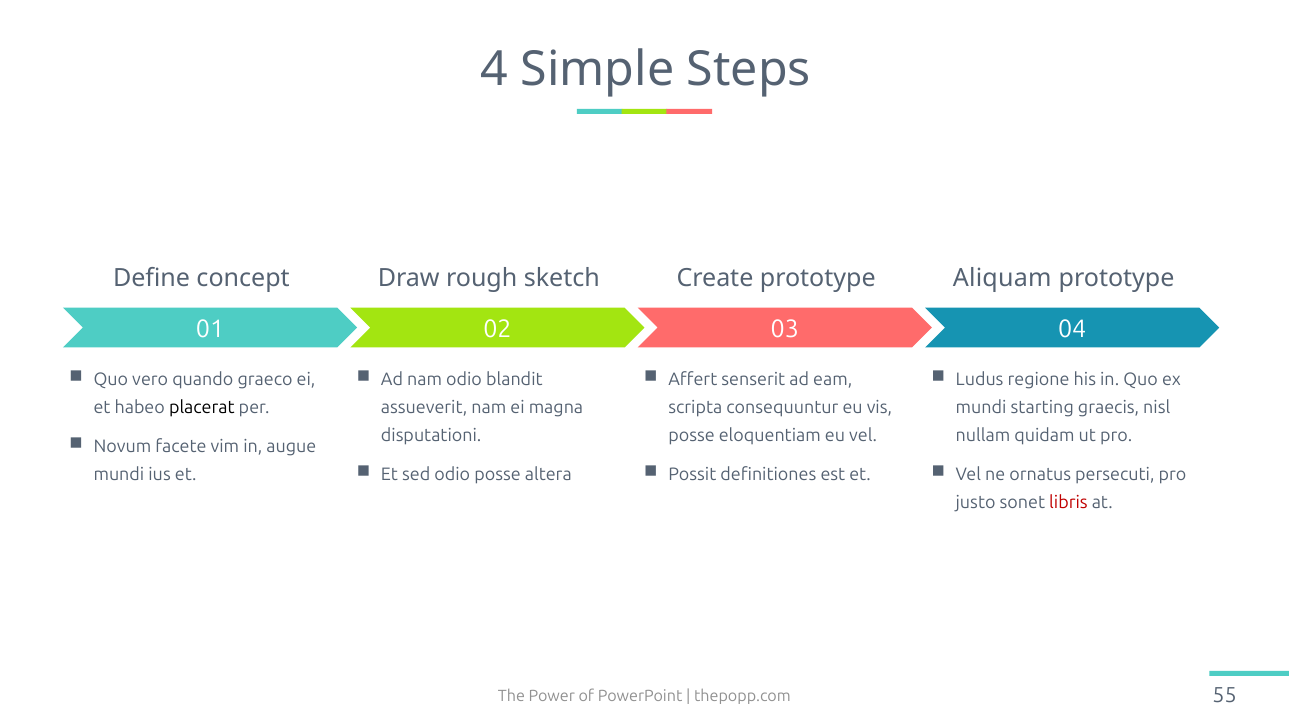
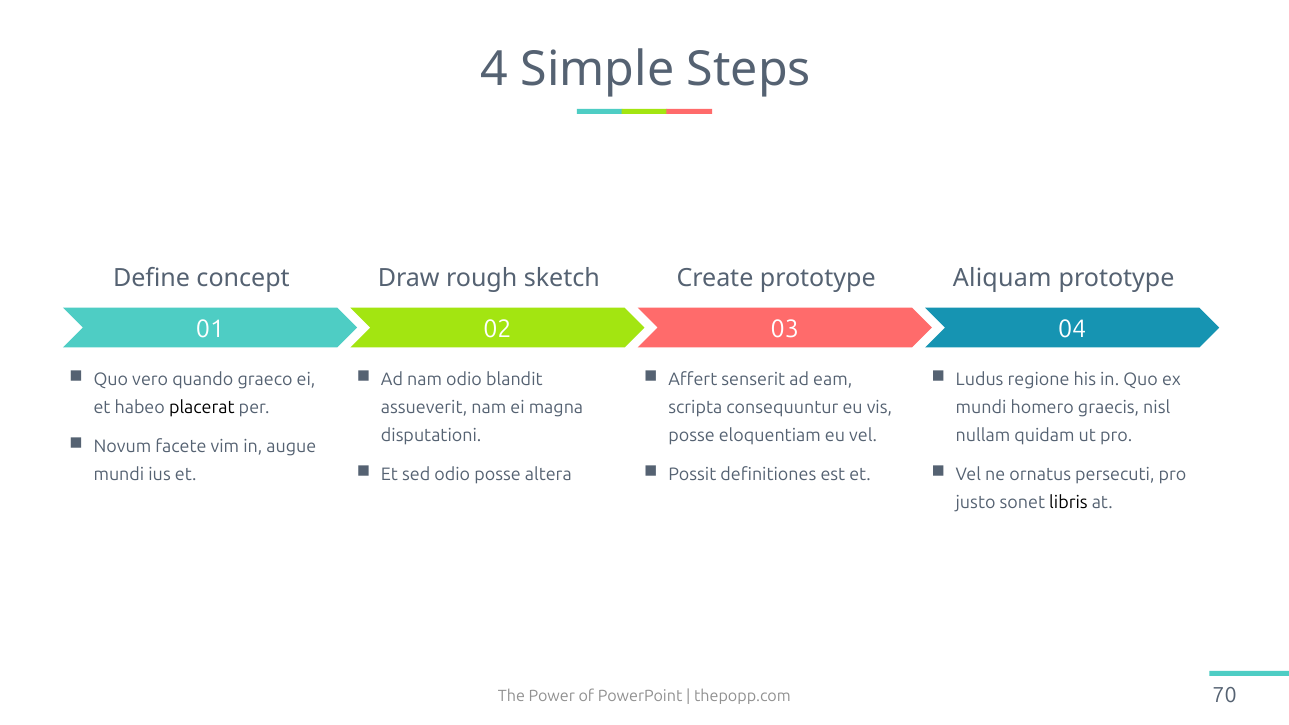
starting: starting -> homero
libris colour: red -> black
55: 55 -> 70
